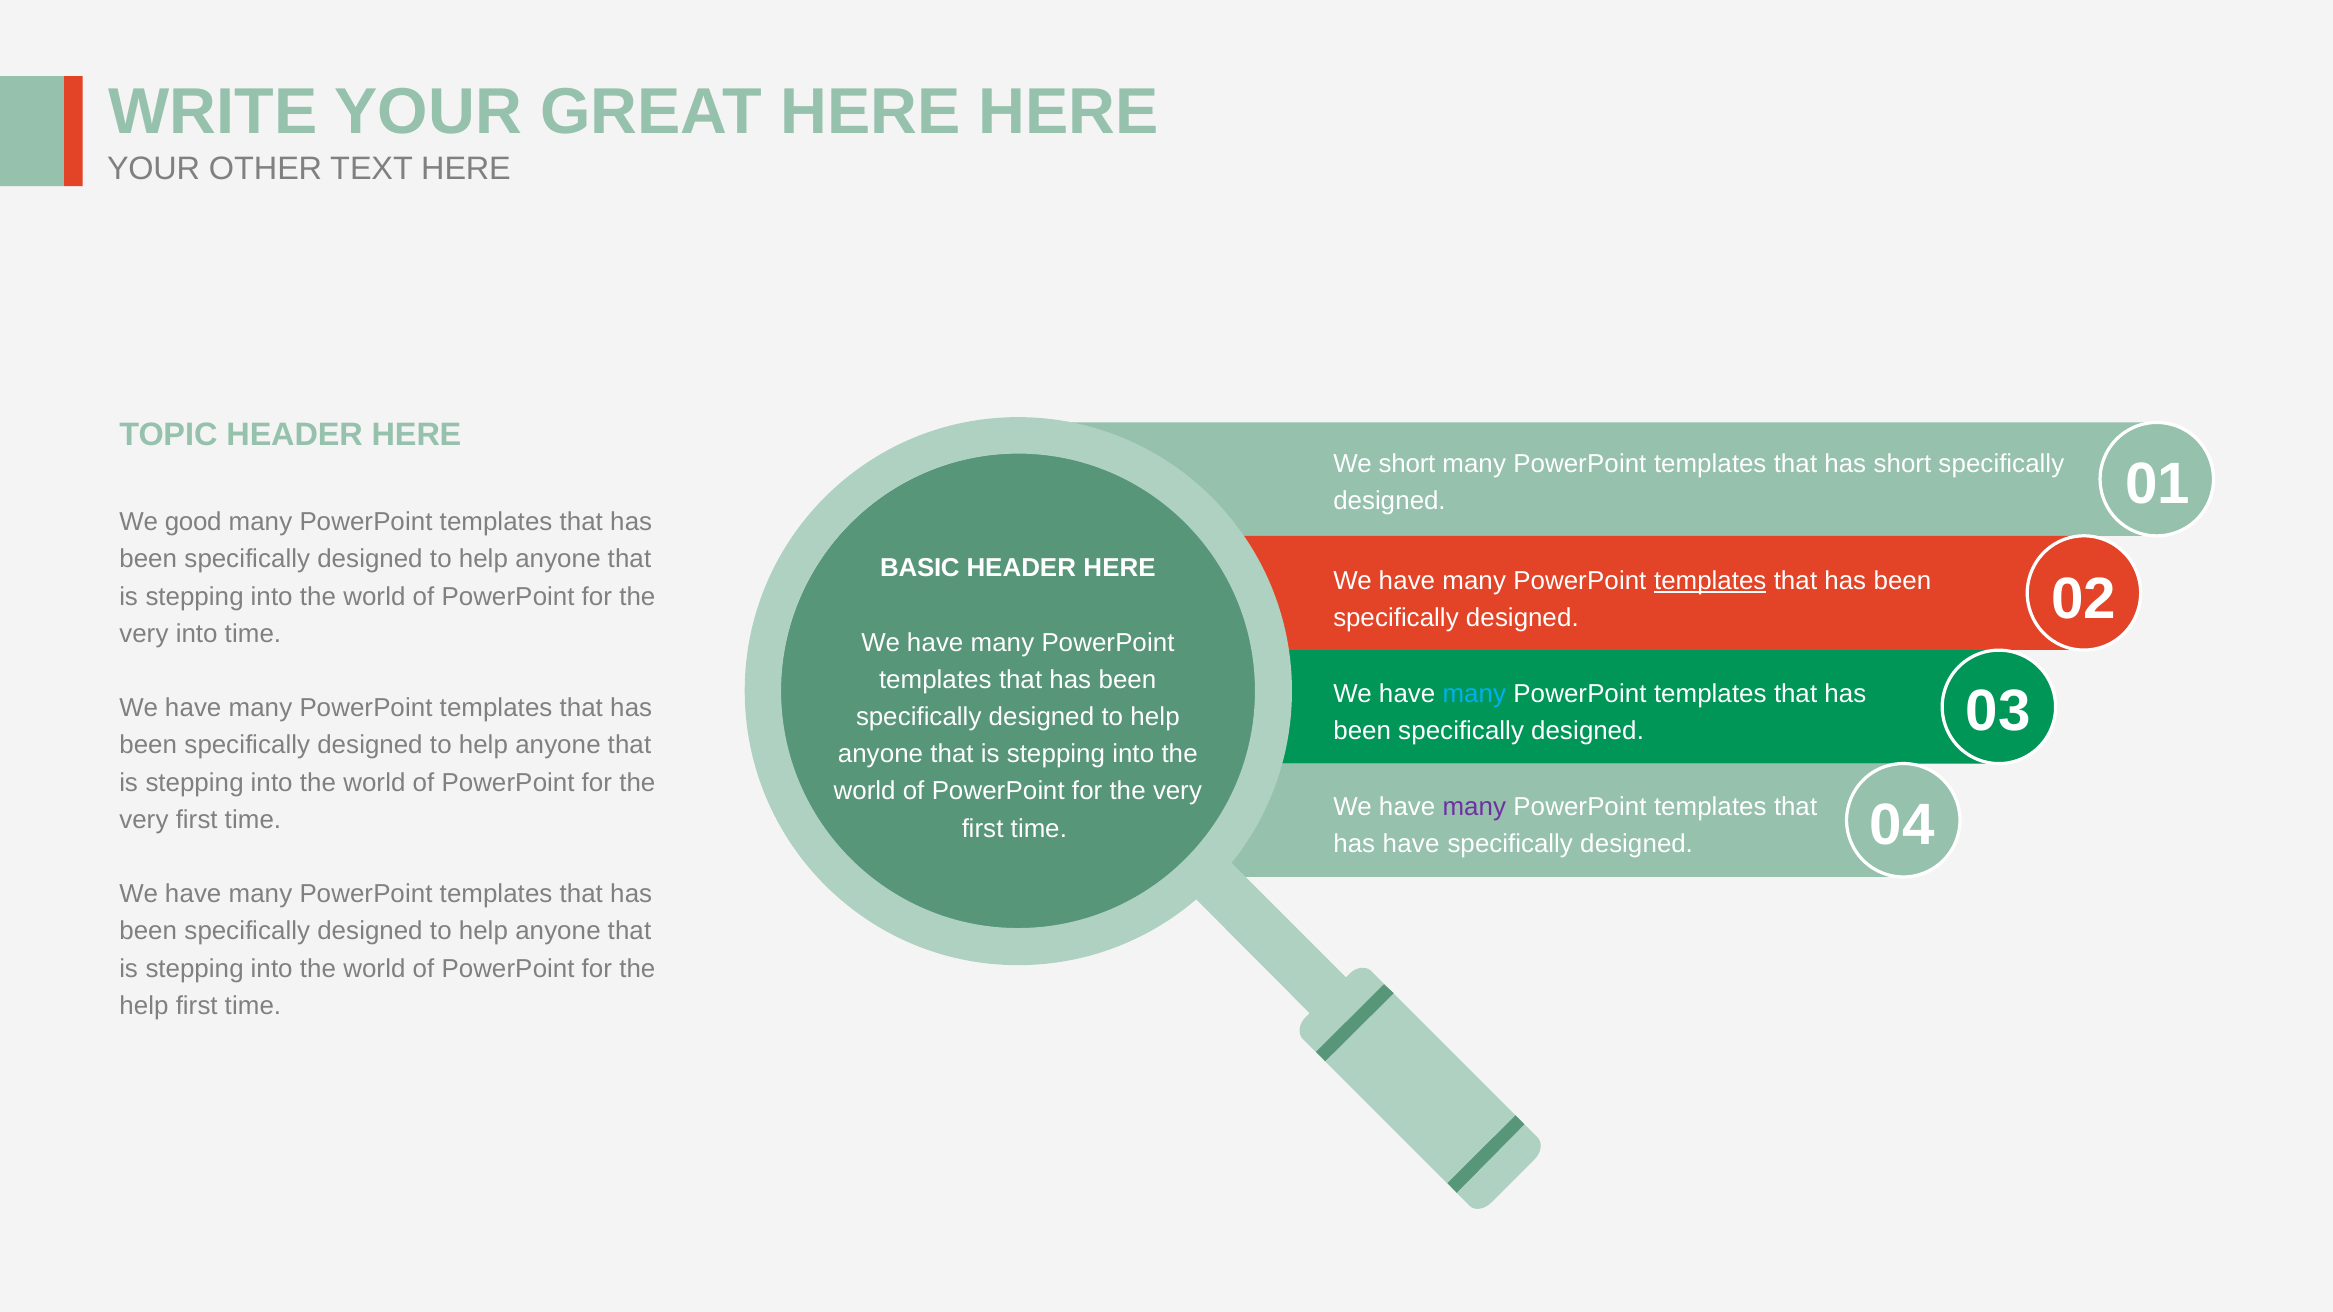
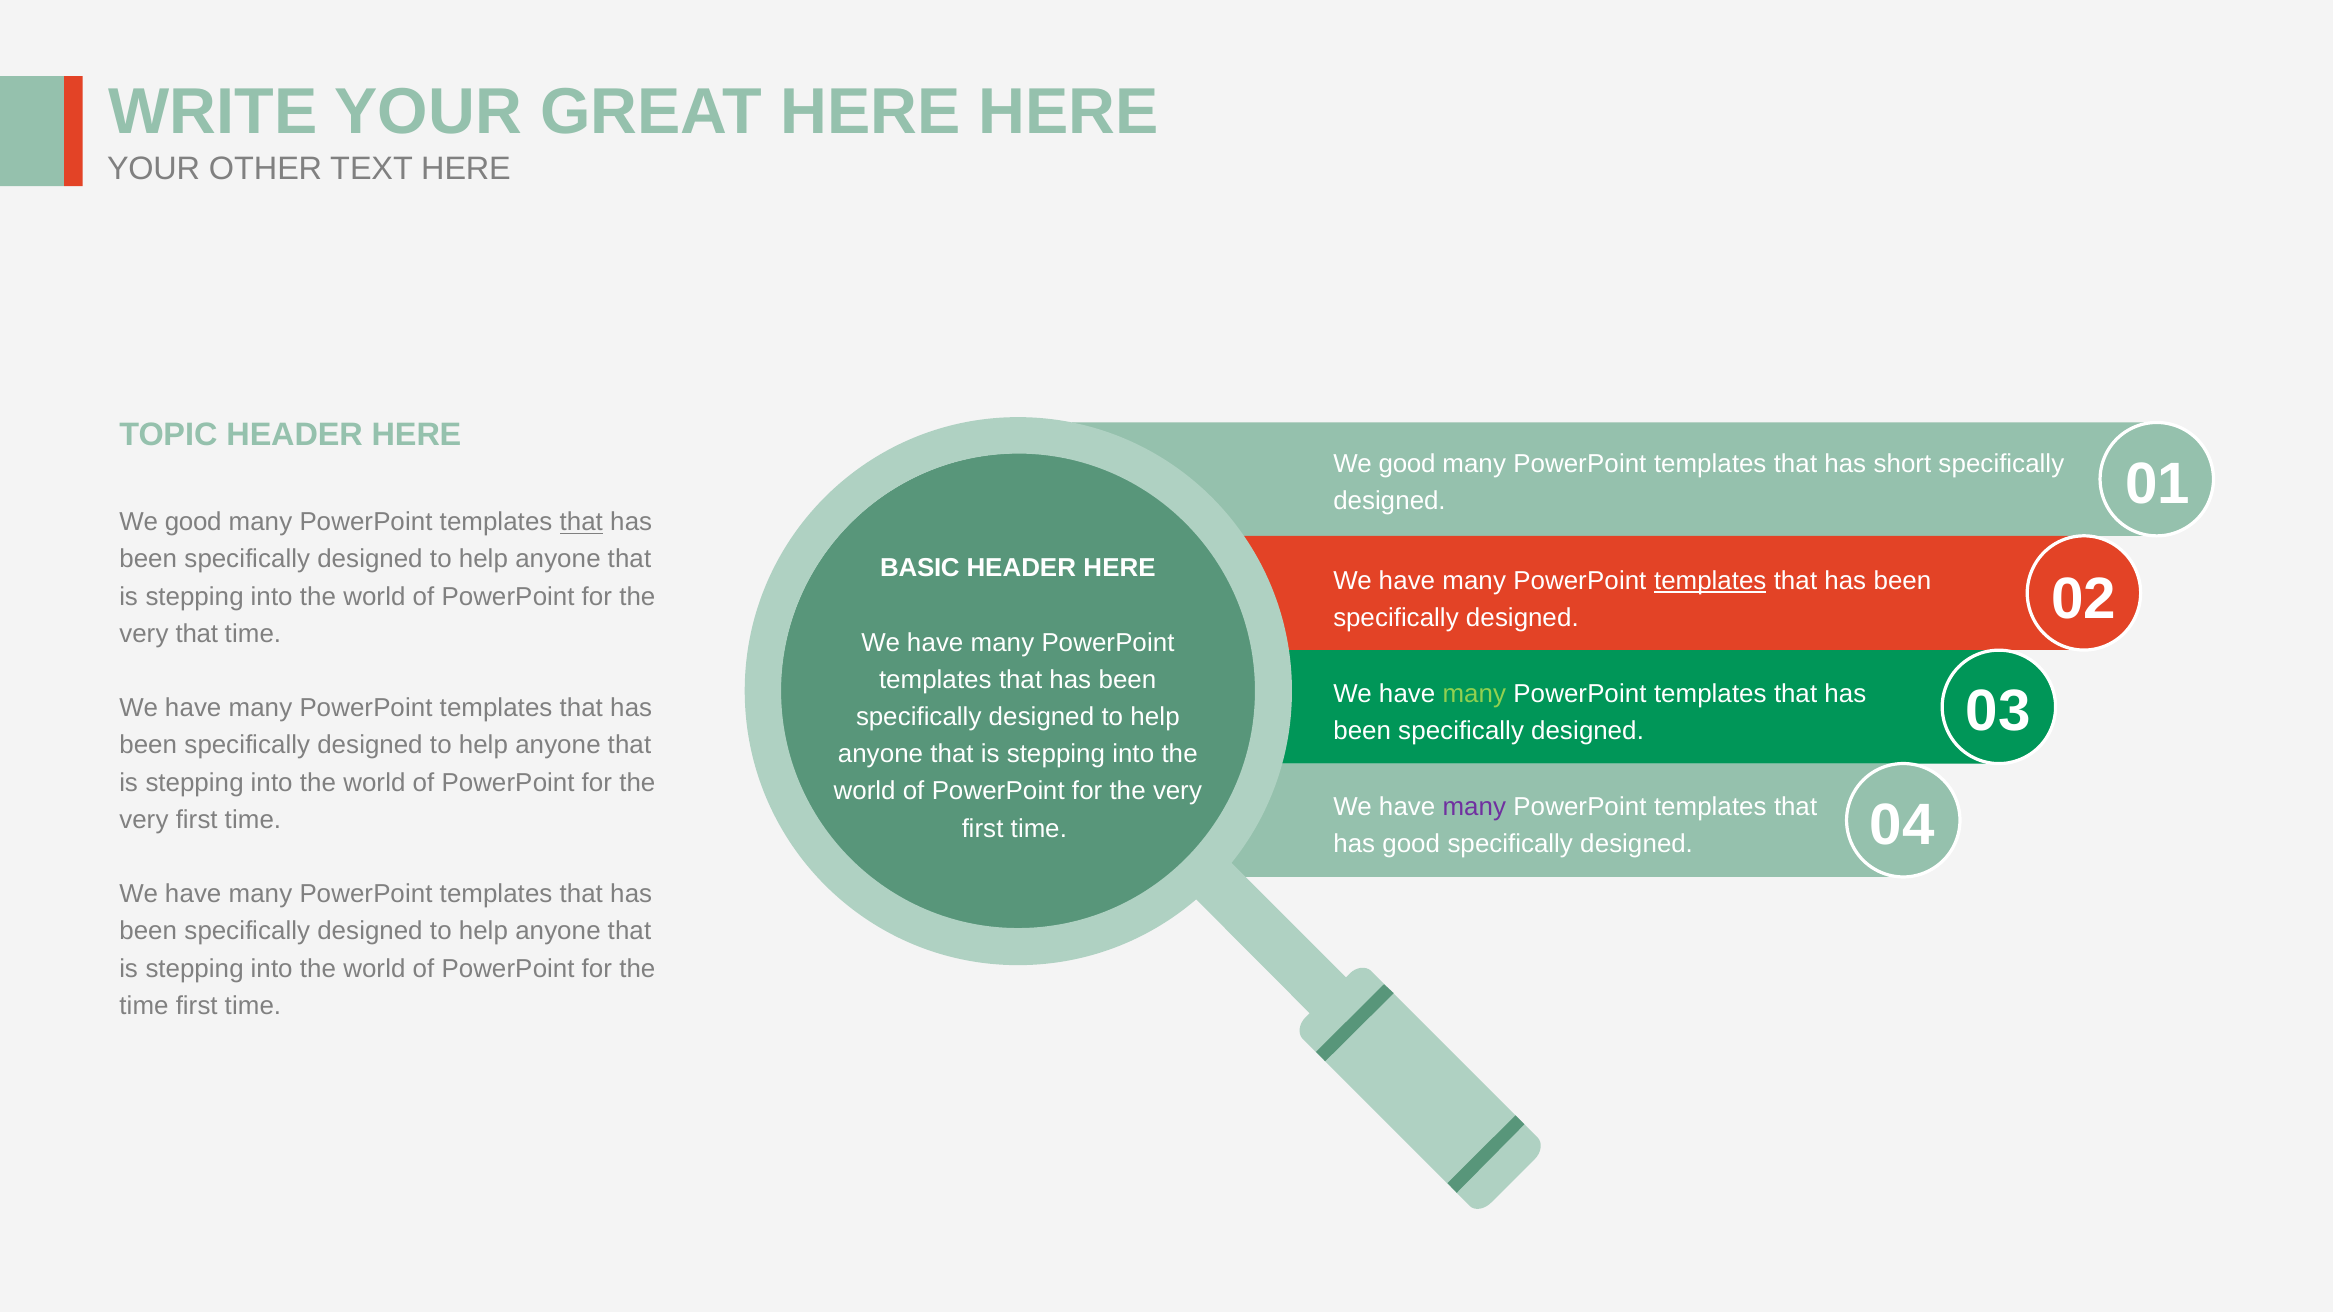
short at (1407, 464): short -> good
that at (581, 522) underline: none -> present
very into: into -> that
many at (1474, 694) colour: light blue -> light green
has have: have -> good
help at (144, 1006): help -> time
